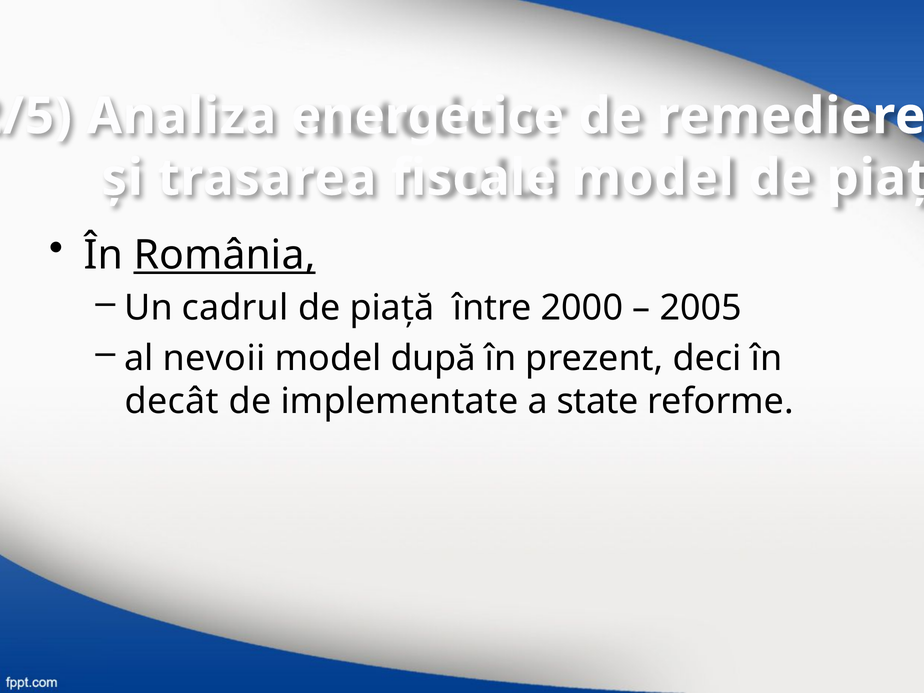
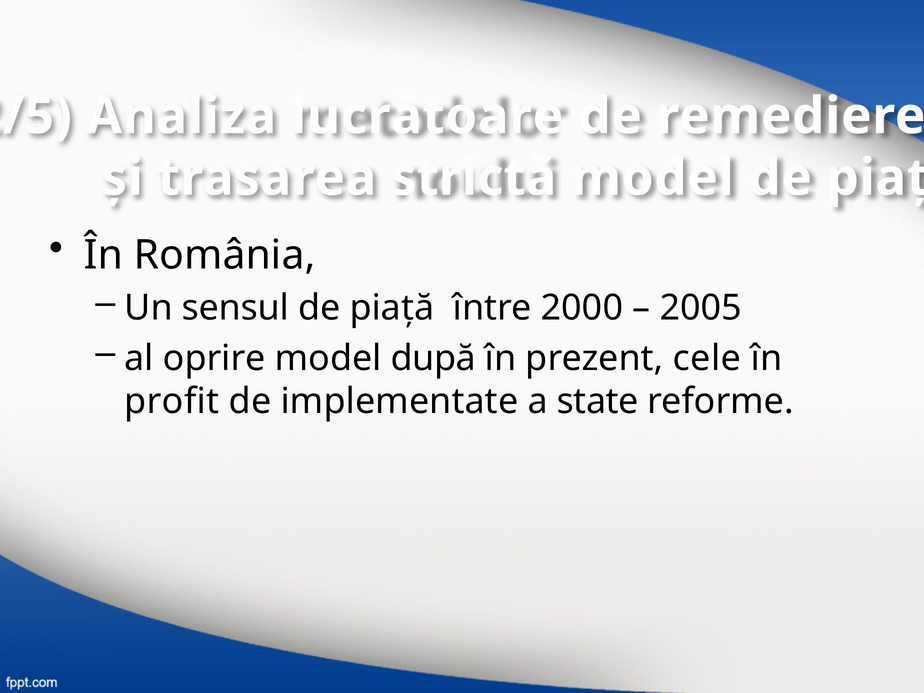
energetice: energetice -> lucrătoare
fiscale: fiscale -> strictă
România underline: present -> none
cadrul: cadrul -> sensul
nevoii: nevoii -> oprire
deci: deci -> cele
decât: decât -> profit
